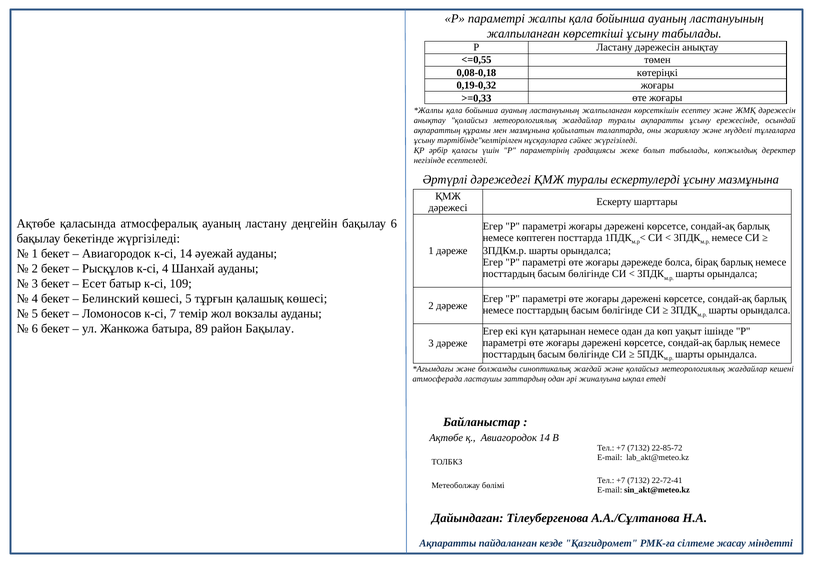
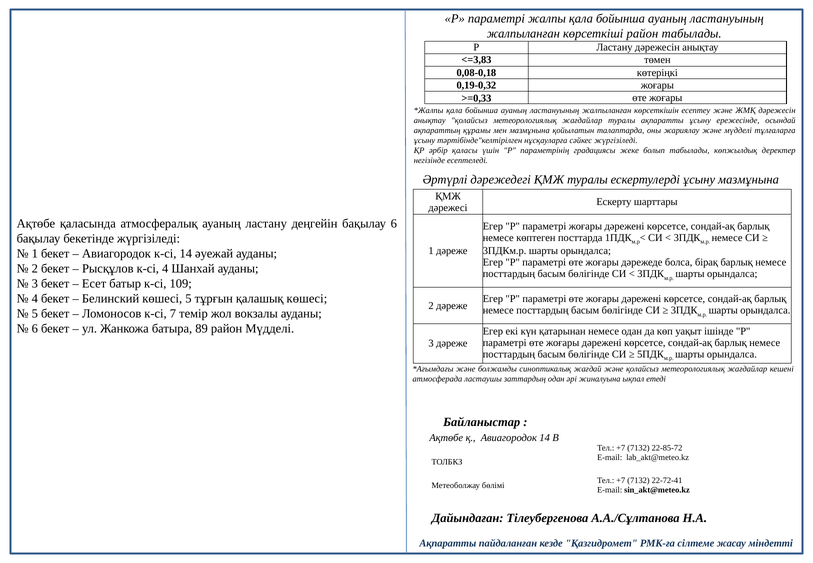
көрсеткіші ұсыну: ұсыну -> район
<=0,55: <=0,55 -> <=3,83
район Бақылау: Бақылау -> Мүдделі
